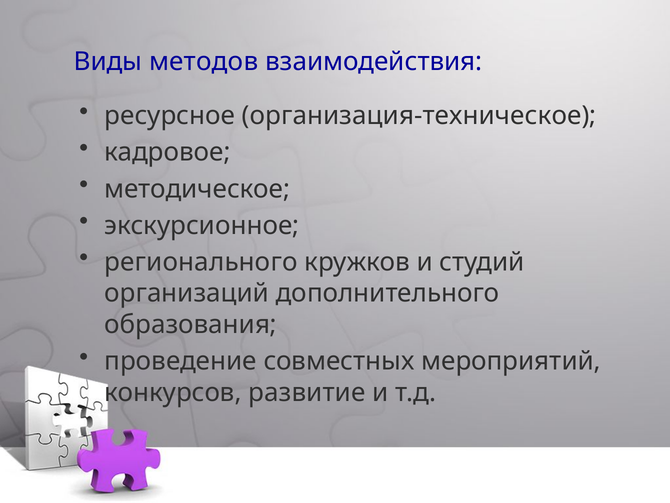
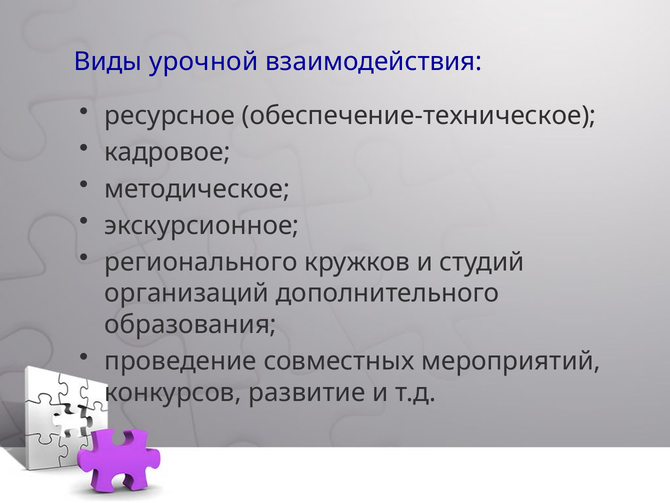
методов: методов -> урочной
организация-техническое: организация-техническое -> обеспечение-техническое
